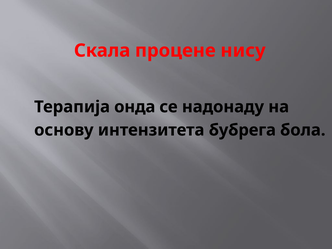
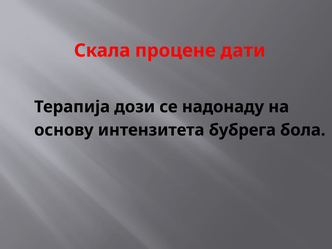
нису: нису -> дати
онда: онда -> дози
